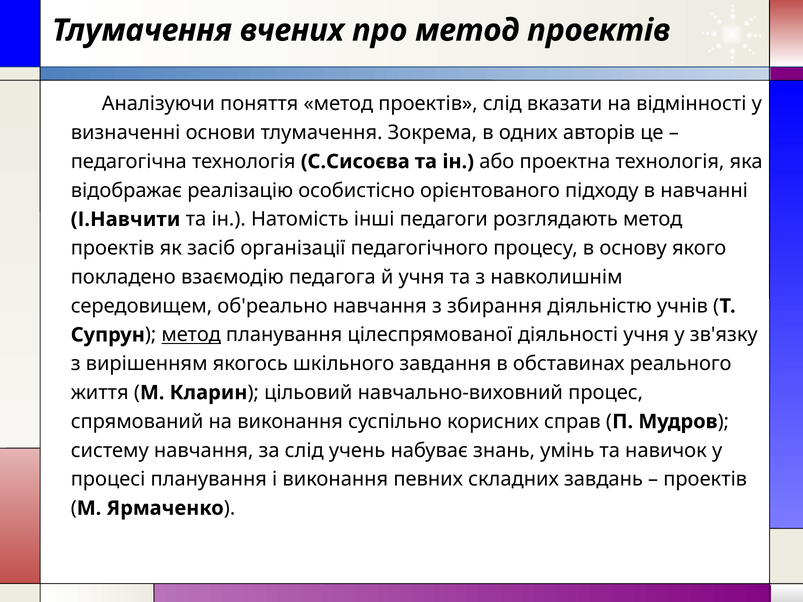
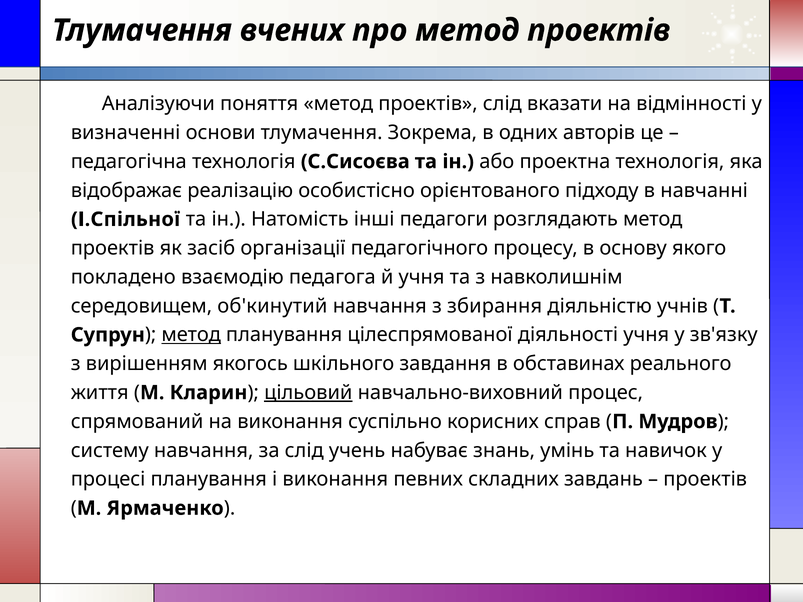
І.Навчити: І.Навчити -> І.Спільної
об'реально: об'реально -> об'кинутий
цільовий underline: none -> present
